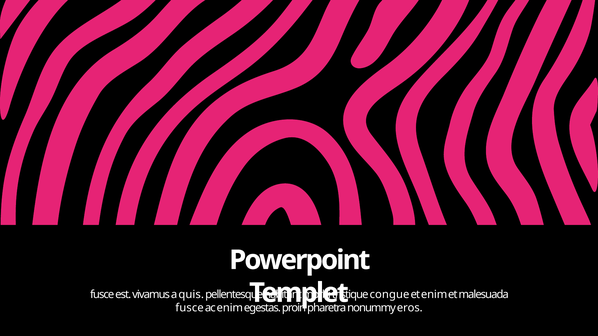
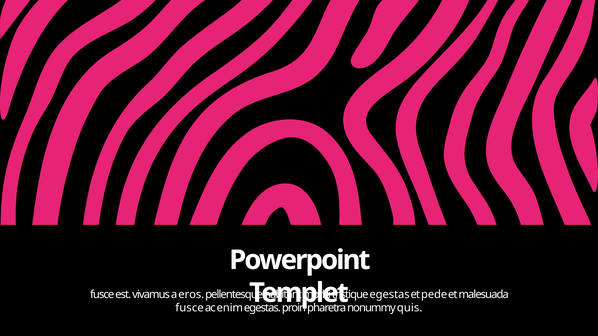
quis: quis -> eros
congue at (389, 295): congue -> egestas
et enim: enim -> pede
eros: eros -> quis
